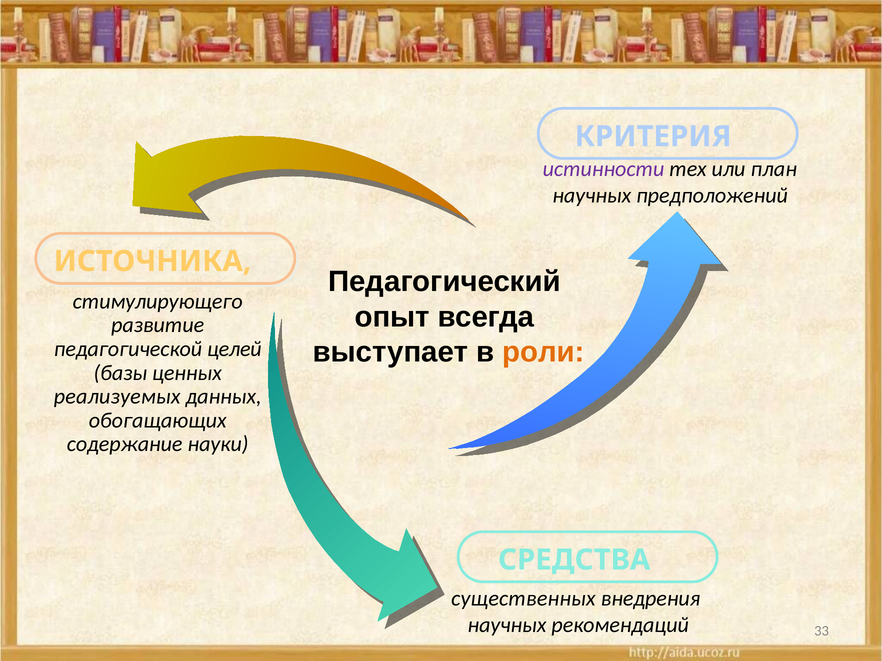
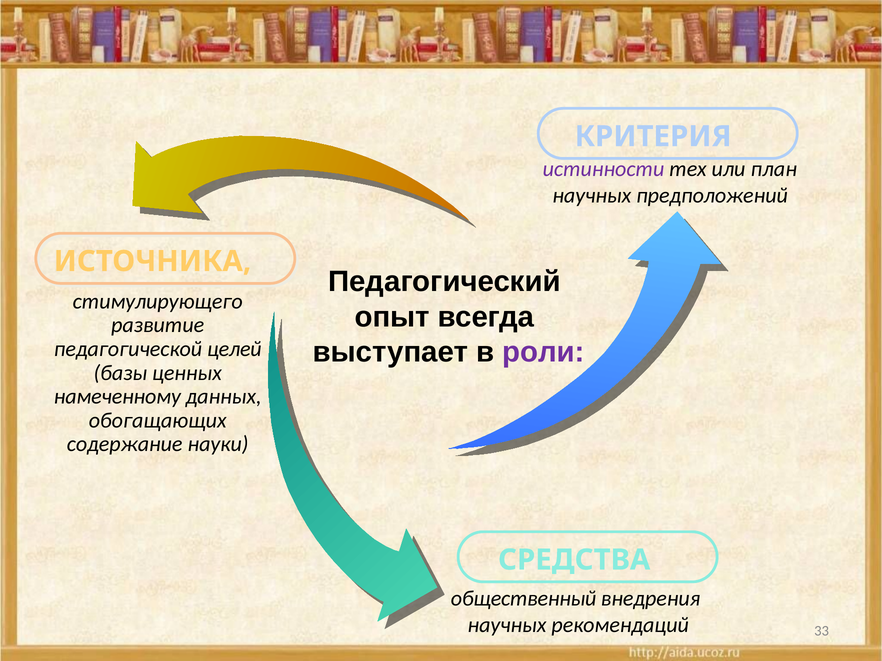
роли colour: orange -> purple
реализуемых: реализуемых -> намеченному
существенных: существенных -> общественный
